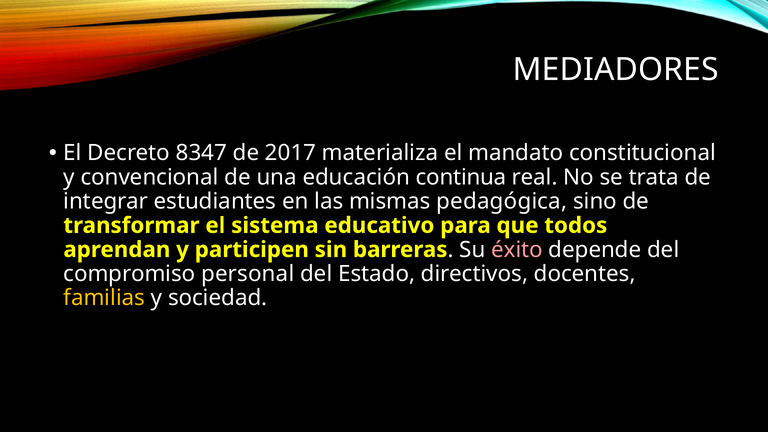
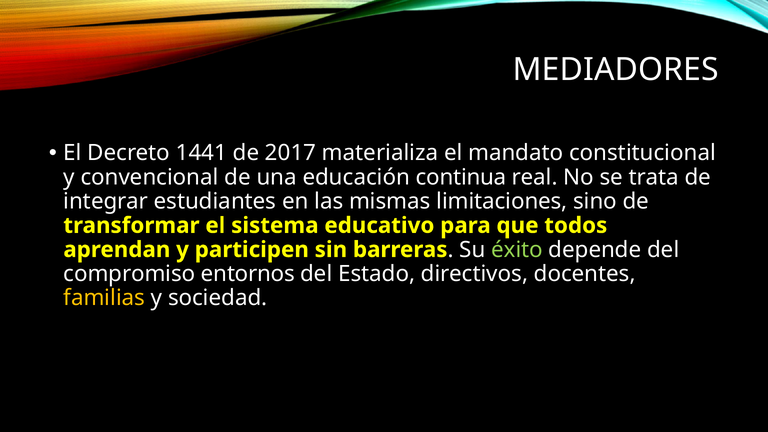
8347: 8347 -> 1441
pedagógica: pedagógica -> limitaciones
éxito colour: pink -> light green
personal: personal -> entornos
